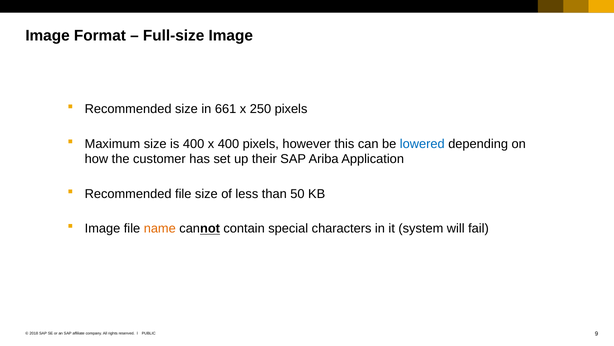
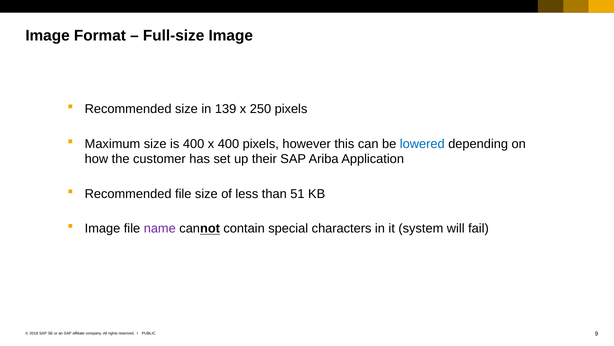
661: 661 -> 139
50: 50 -> 51
name colour: orange -> purple
